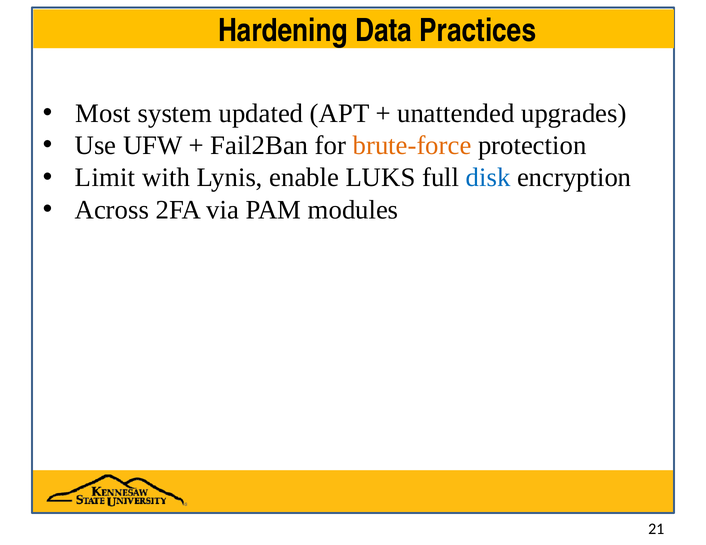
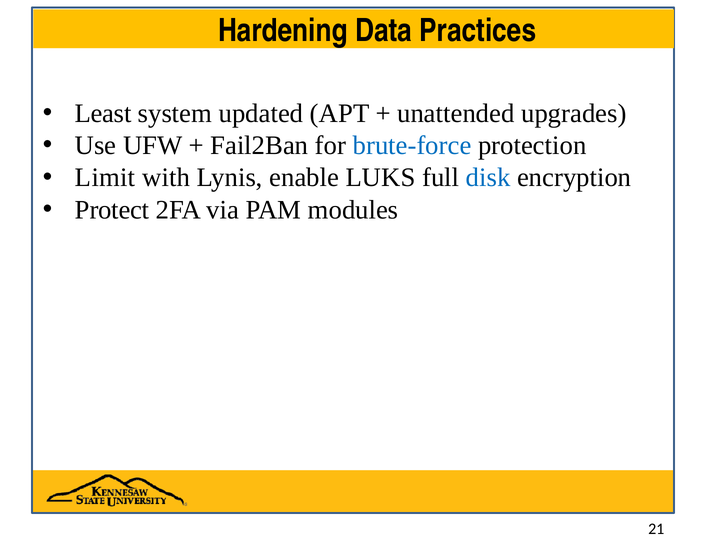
Most: Most -> Least
brute-force colour: orange -> blue
Across: Across -> Protect
